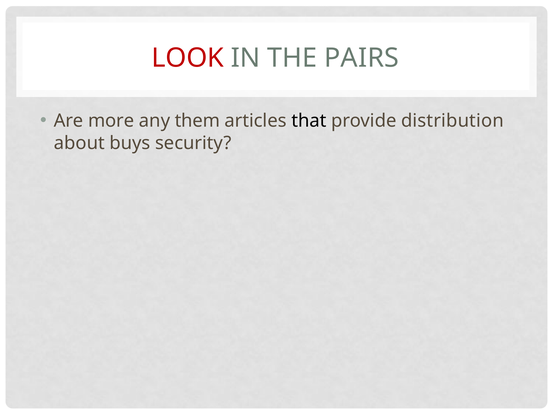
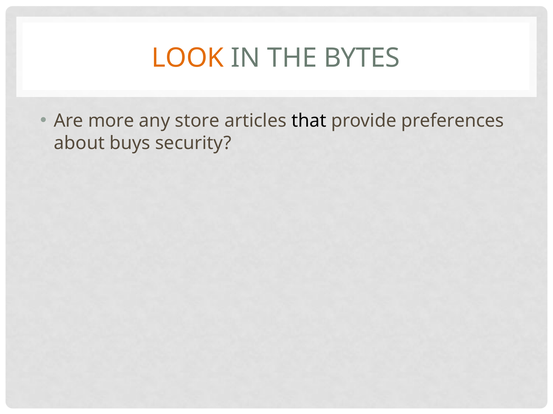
LOOK colour: red -> orange
PAIRS: PAIRS -> BYTES
them: them -> store
distribution: distribution -> preferences
